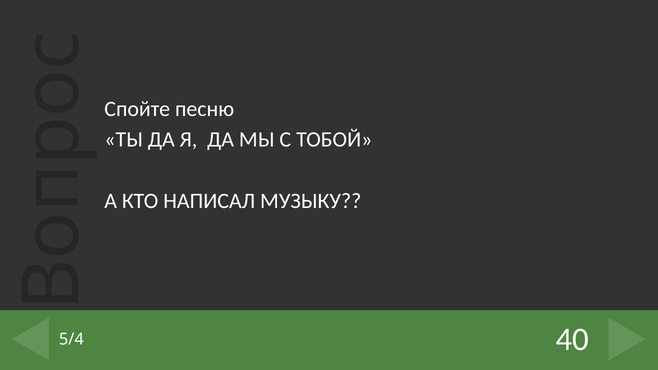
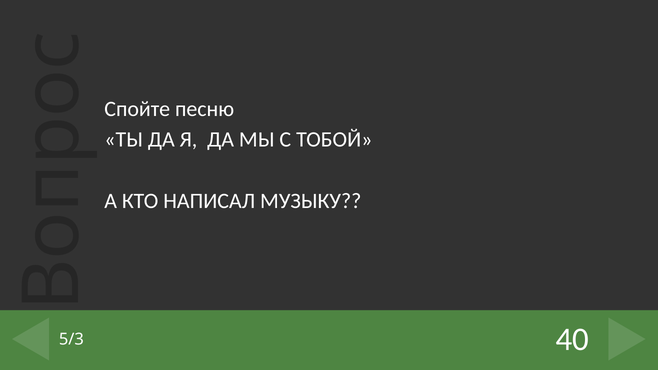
5/4: 5/4 -> 5/3
